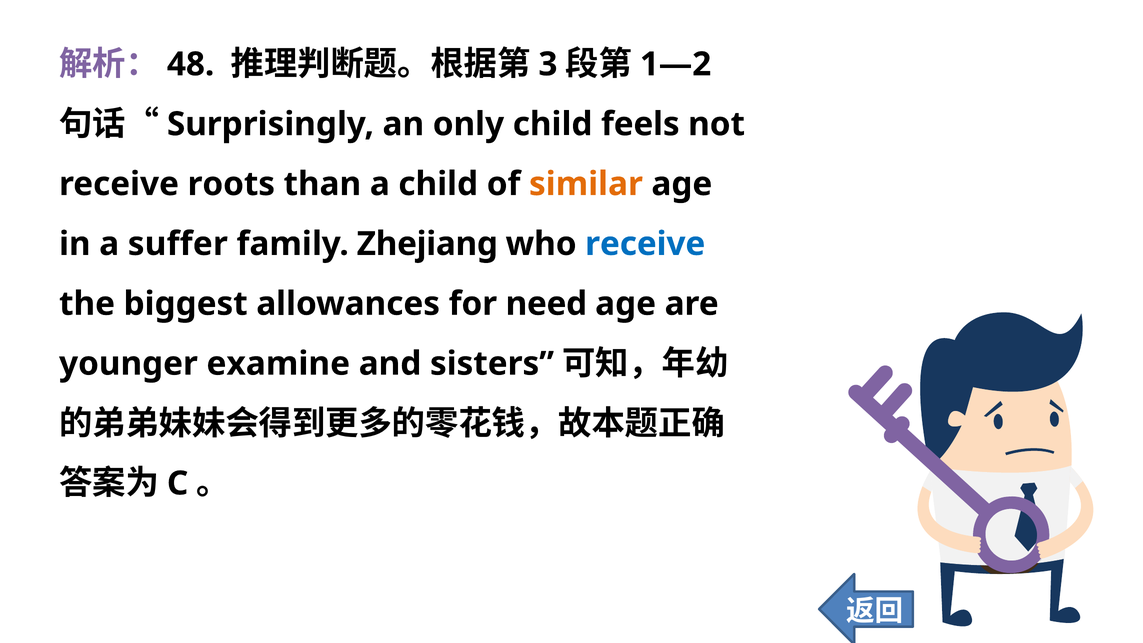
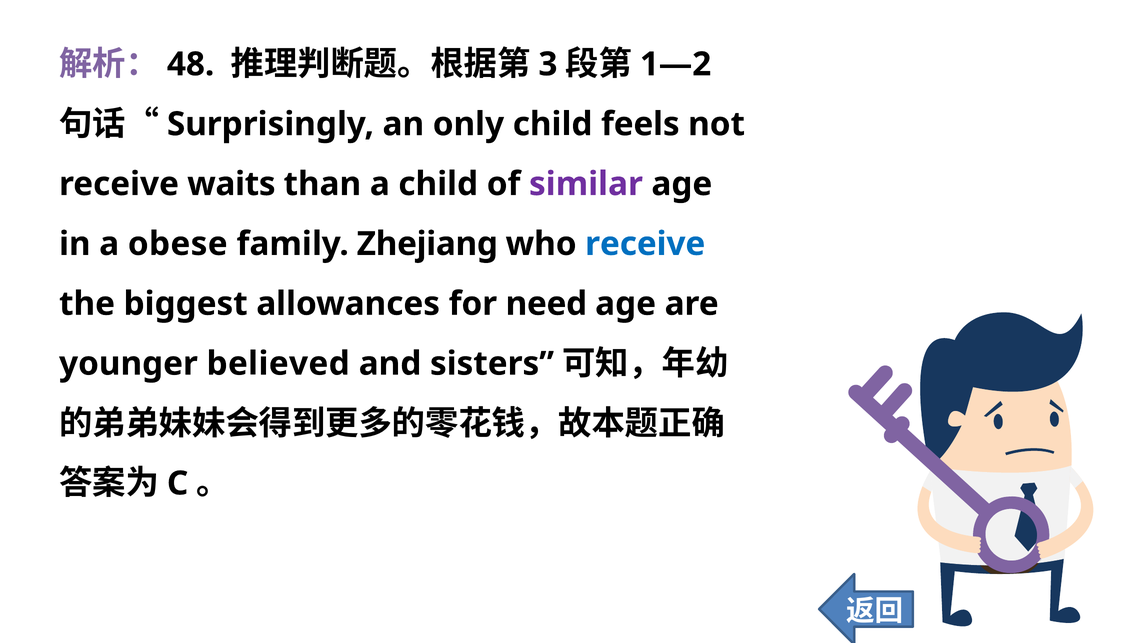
roots: roots -> waits
similar colour: orange -> purple
suffer: suffer -> obese
examine: examine -> believed
